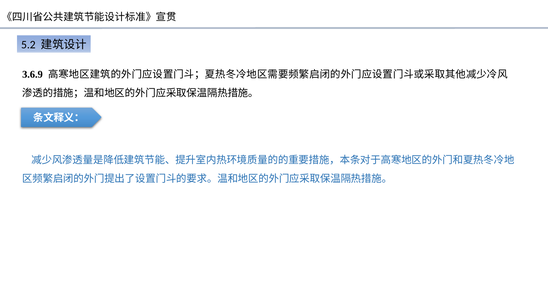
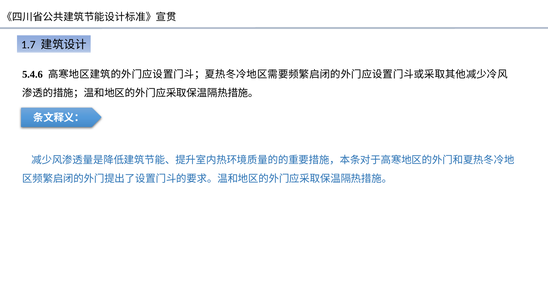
5.2: 5.2 -> 1.7
3.6.9: 3.6.9 -> 5.4.6
